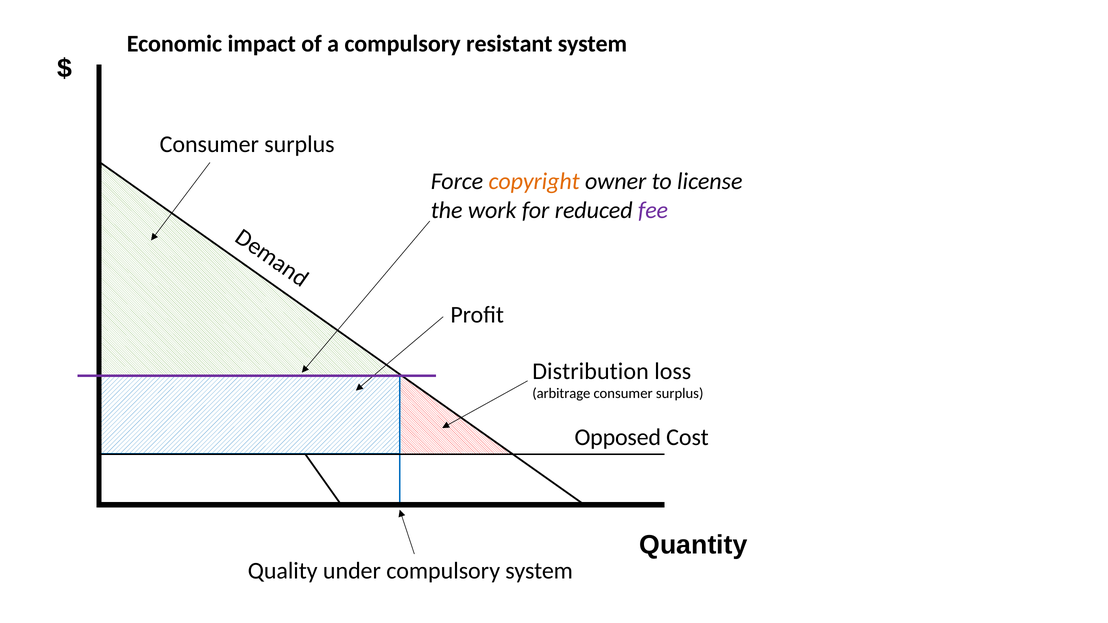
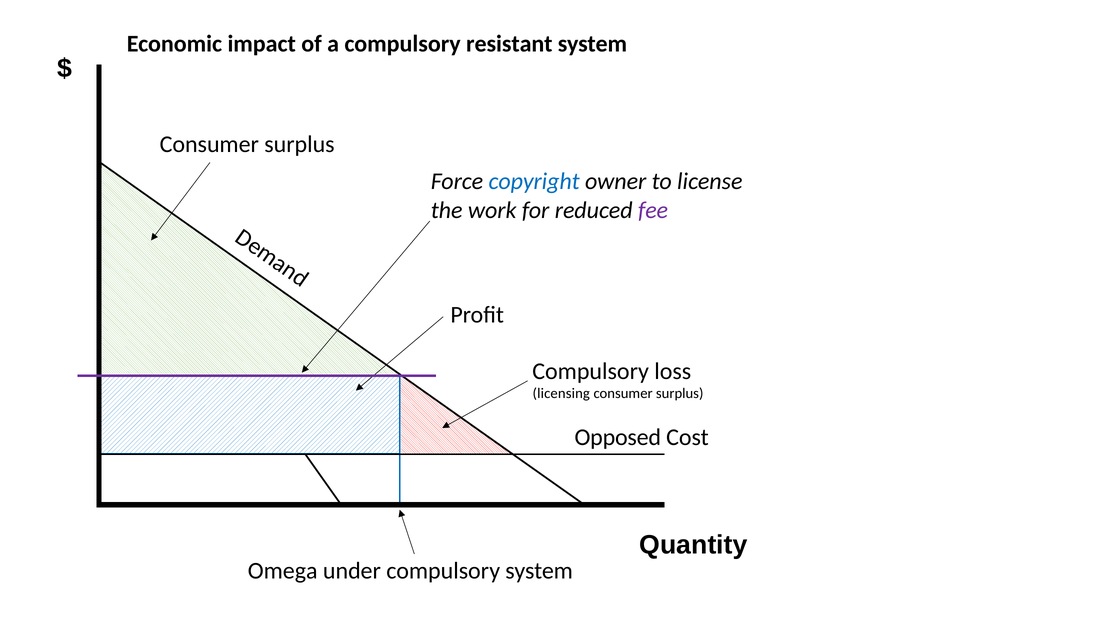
copyright colour: orange -> blue
Distribution at (591, 371): Distribution -> Compulsory
arbitrage: arbitrage -> licensing
Quality: Quality -> Omega
